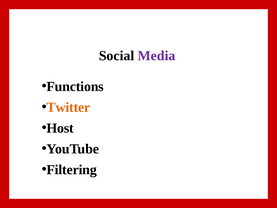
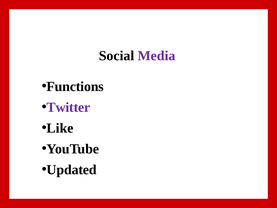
Twitter colour: orange -> purple
Host: Host -> Like
Filtering: Filtering -> Updated
